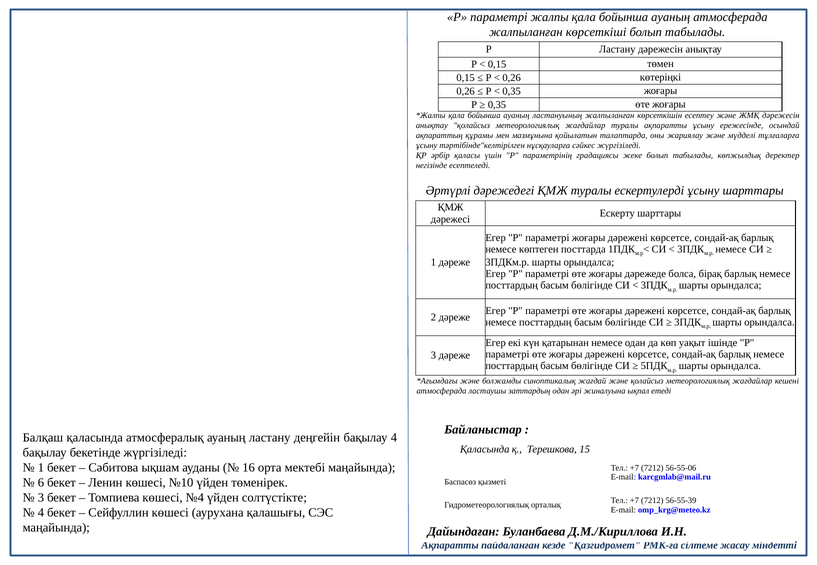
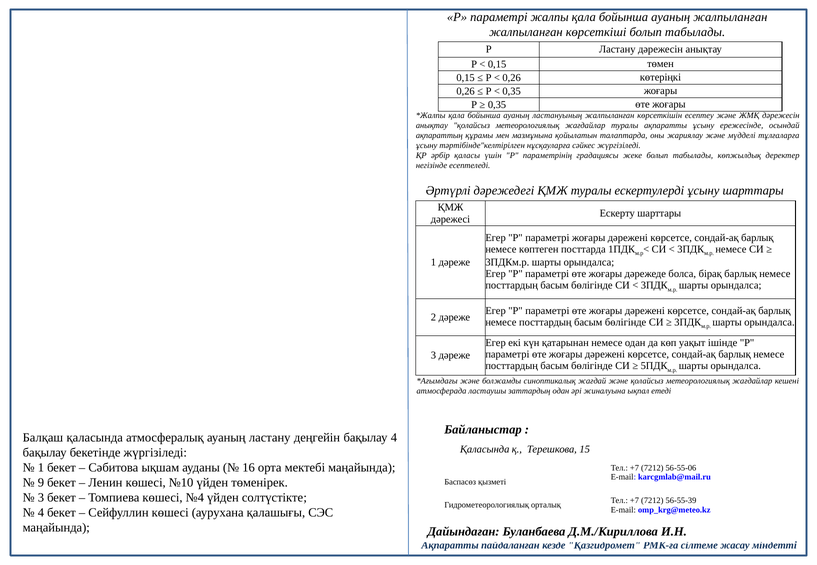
ауаның атмосферада: атмосферада -> жалпыланған
6: 6 -> 9
